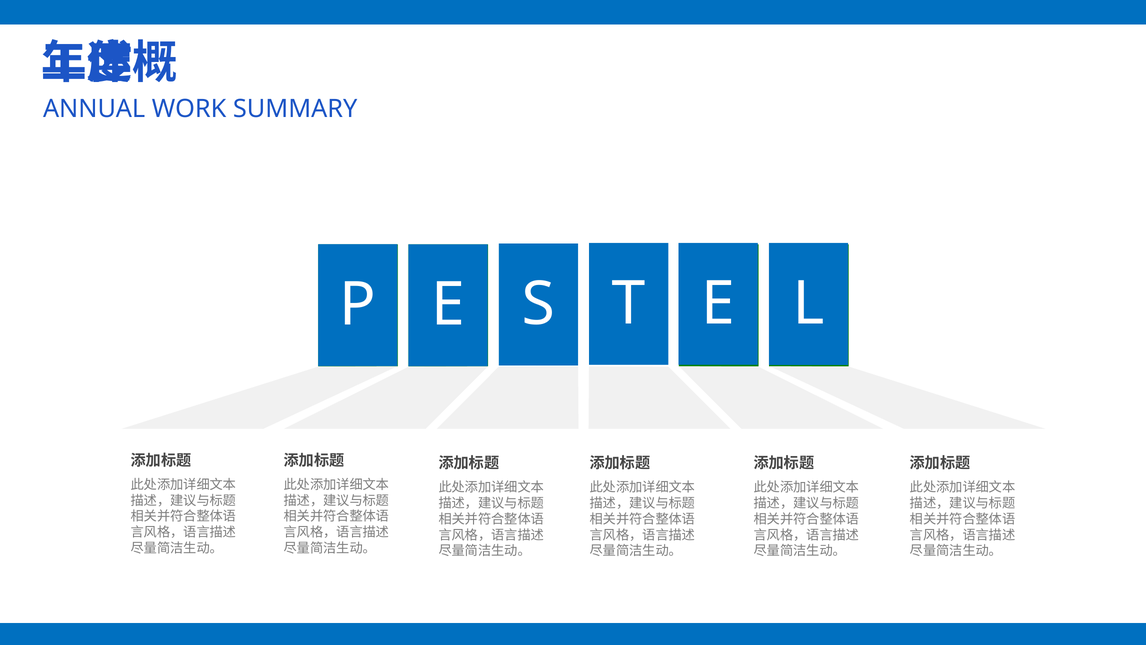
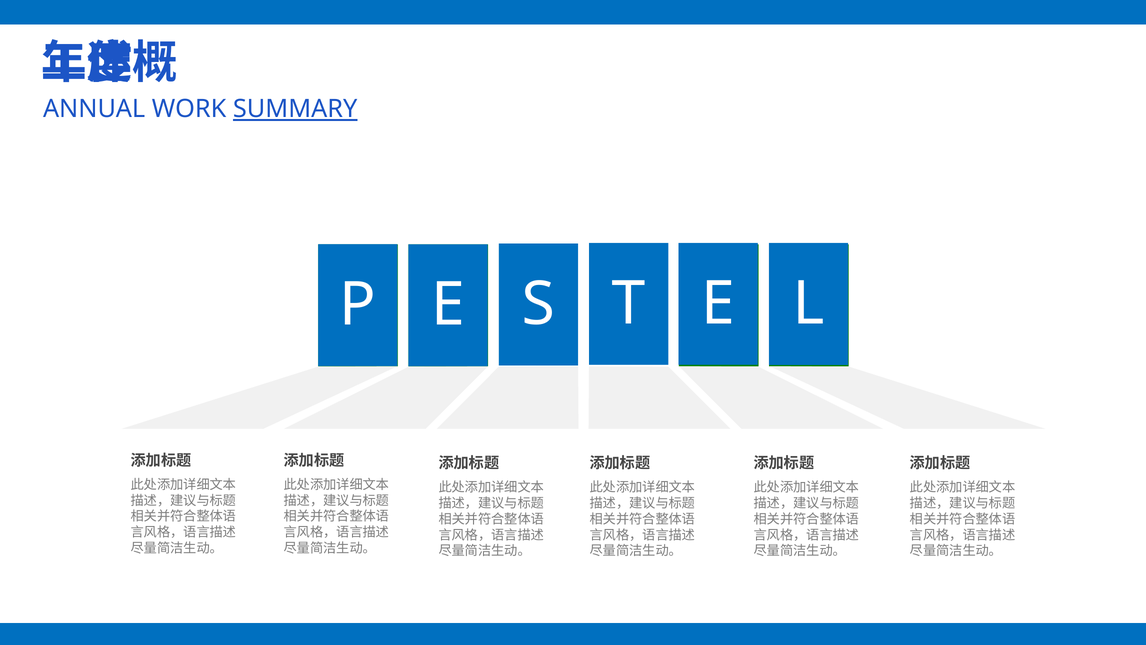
SUMMARY underline: none -> present
